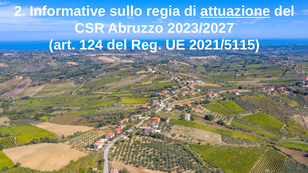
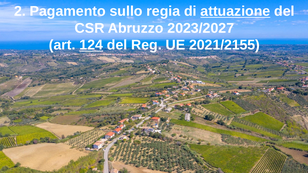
Informative: Informative -> Pagamento
124 underline: none -> present
2021/5115: 2021/5115 -> 2021/2155
